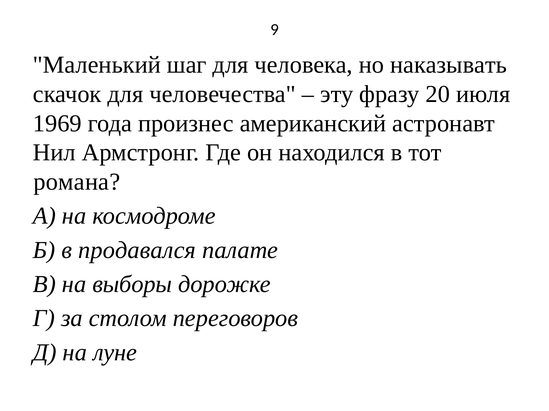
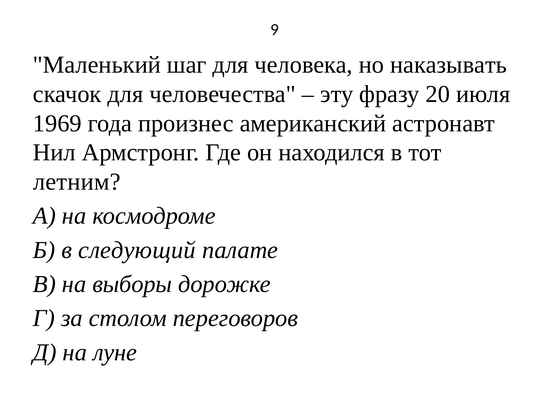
романа: романа -> летним
продавался: продавался -> следующий
